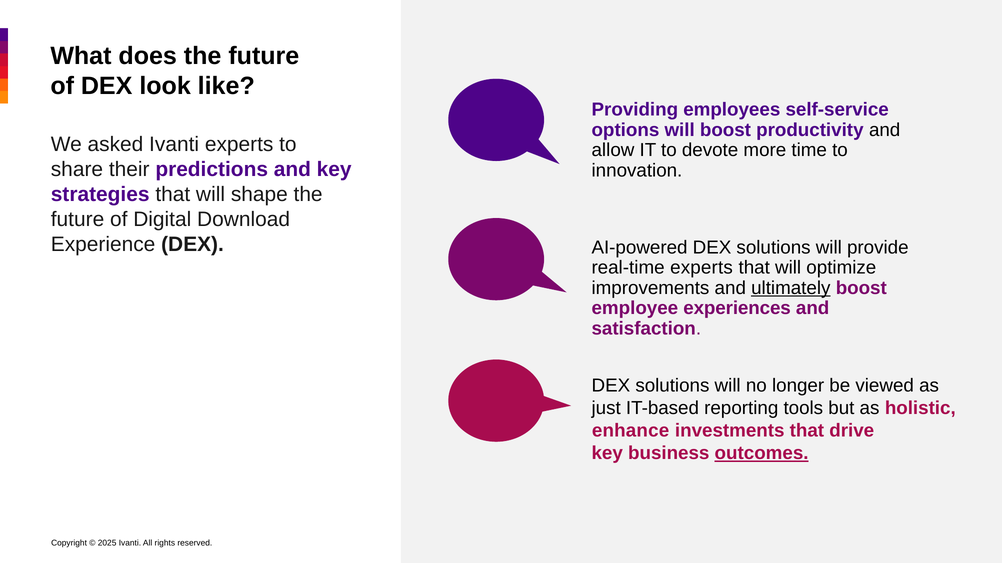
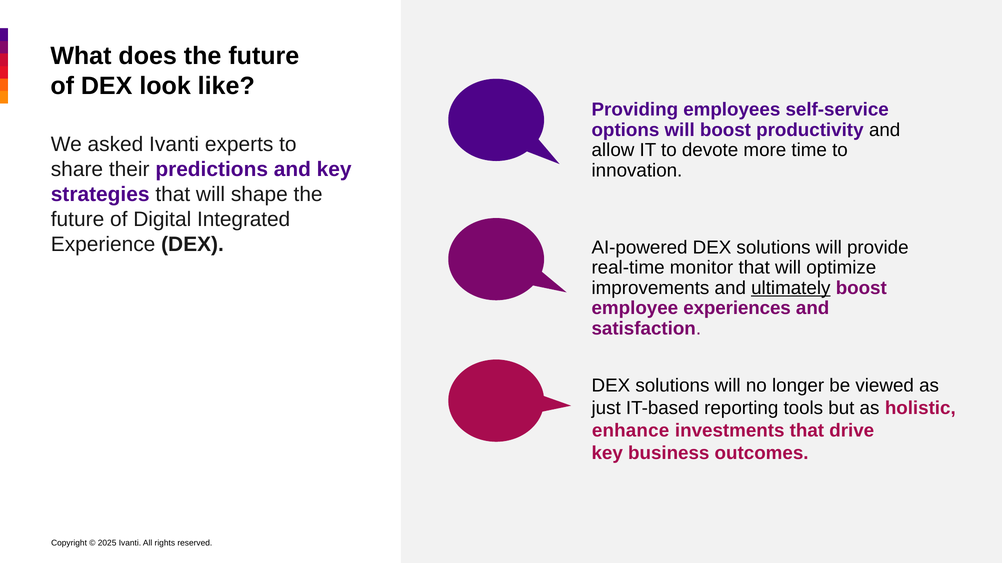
Download: Download -> Integrated
real-time experts: experts -> monitor
outcomes underline: present -> none
